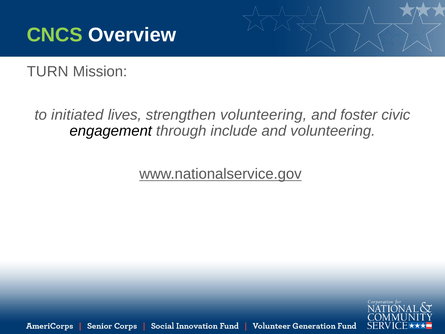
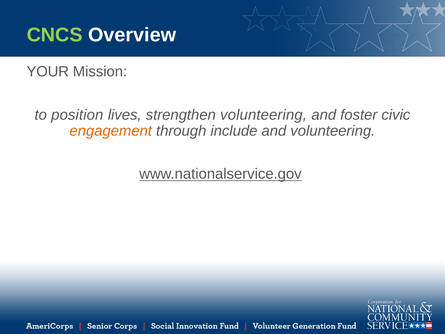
TURN: TURN -> YOUR
initiated: initiated -> position
engagement colour: black -> orange
